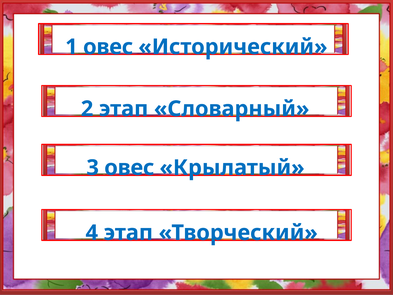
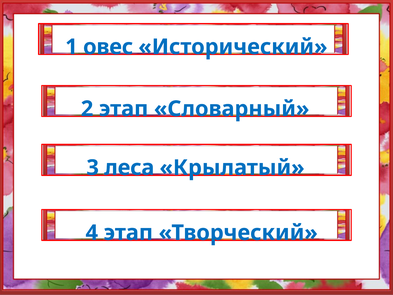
3 овес: овес -> леса
